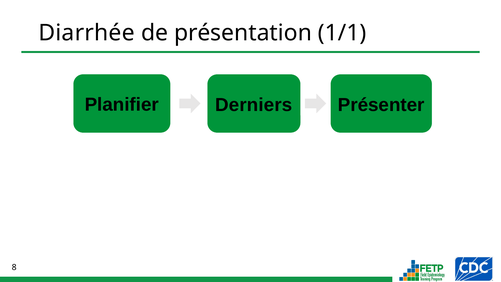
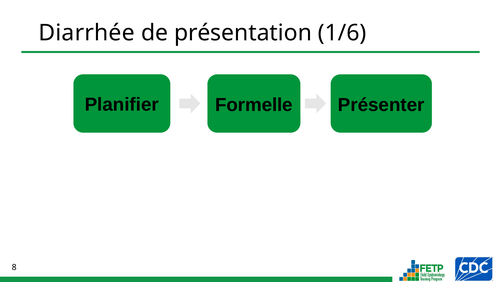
1/1: 1/1 -> 1/6
Derniers: Derniers -> Formelle
